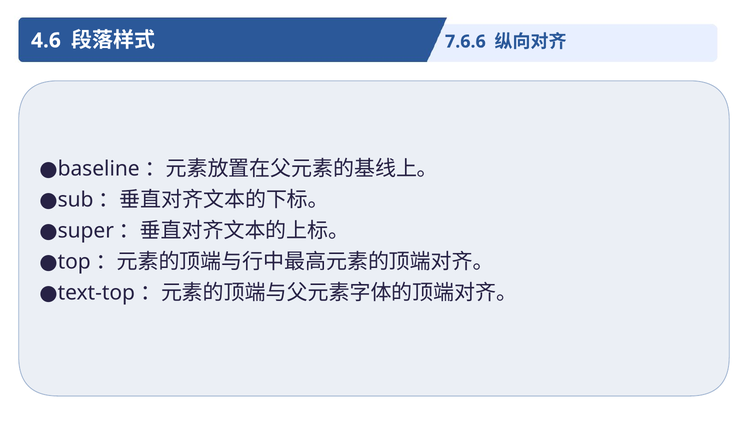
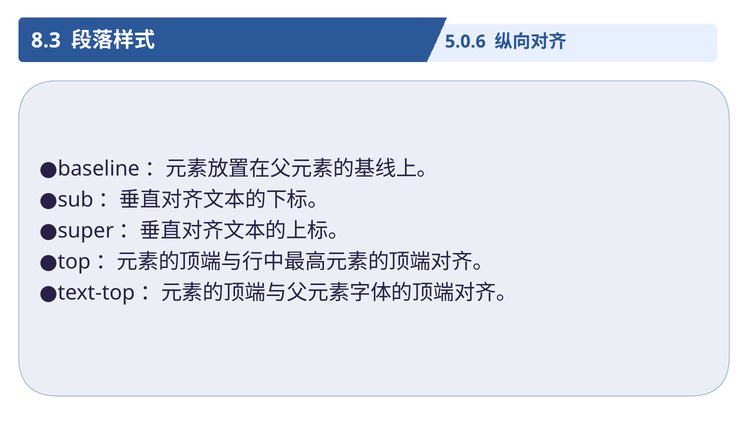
4.6: 4.6 -> 8.3
7.6.6: 7.6.6 -> 5.0.6
